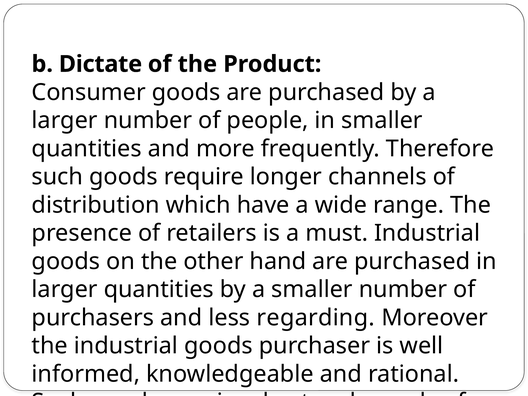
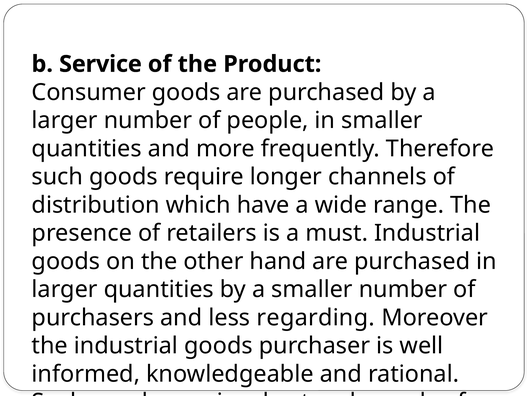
Dictate: Dictate -> Service
